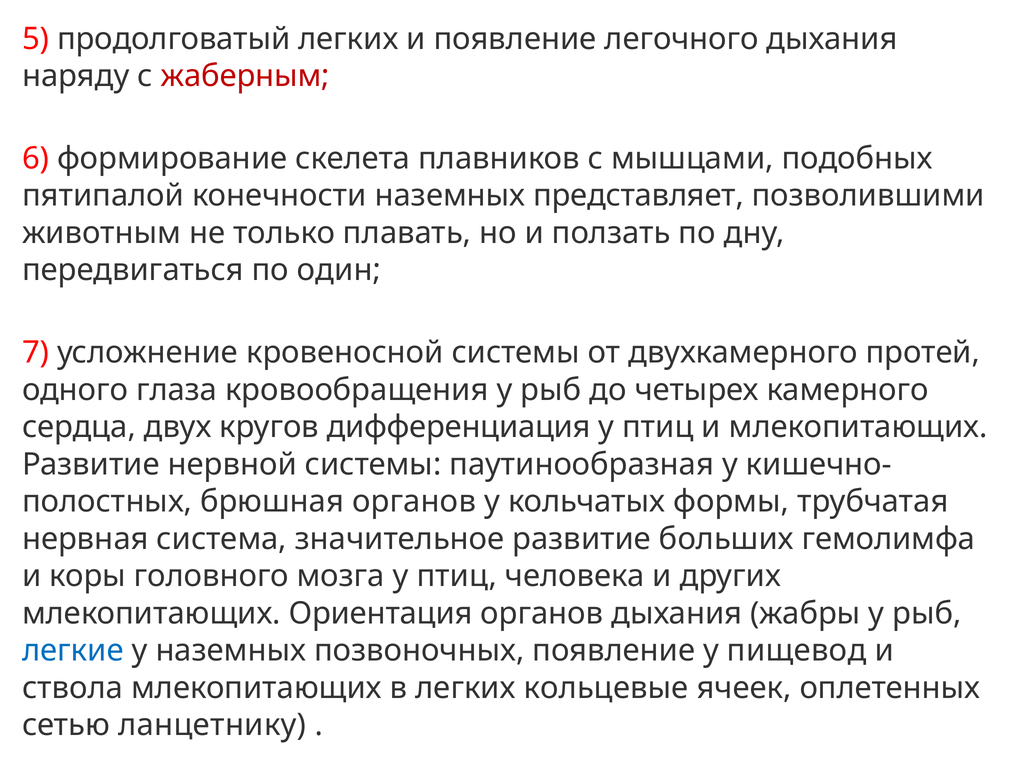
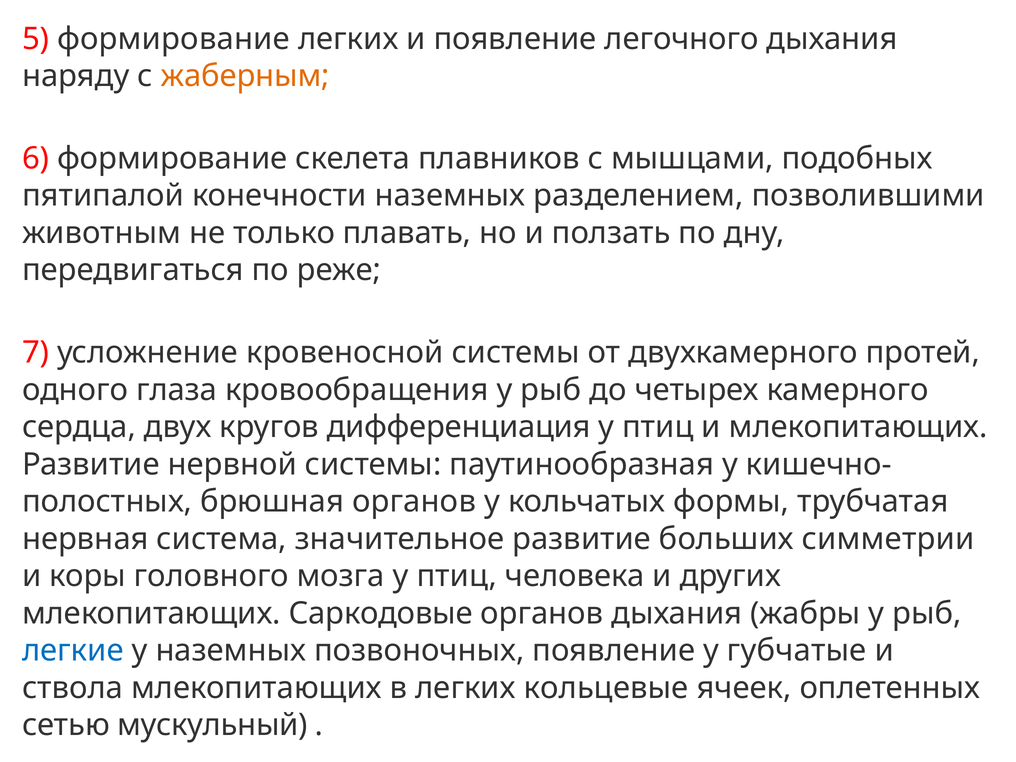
5 продолговатый: продолговатый -> формирование
жаберным colour: red -> orange
представляет: представляет -> разделением
один: один -> реже
гемолимфа: гемолимфа -> симметрии
Ориентация: Ориентация -> Саркодовые
пищевод: пищевод -> губчатые
ланцетнику: ланцетнику -> мускульный
